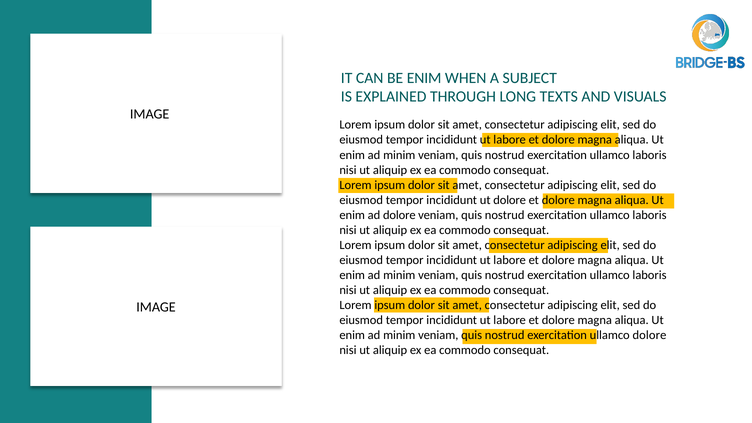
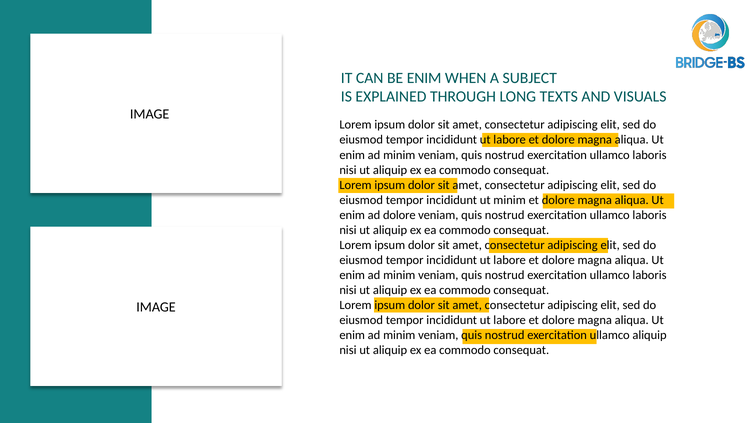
ut dolore: dolore -> minim
ullamco dolore: dolore -> aliquip
